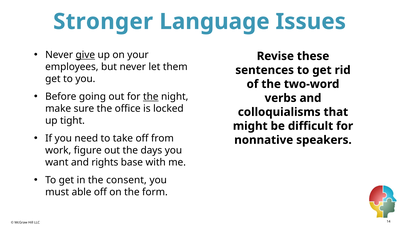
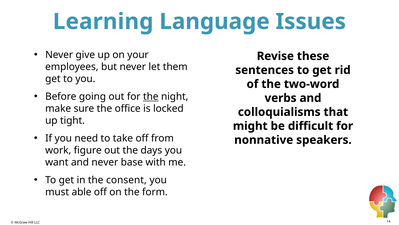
Stronger: Stronger -> Learning
give underline: present -> none
and rights: rights -> never
